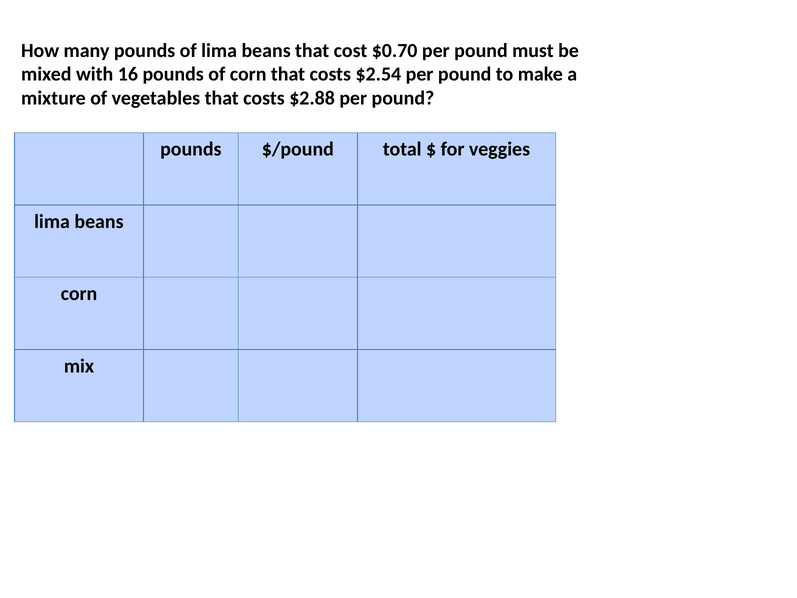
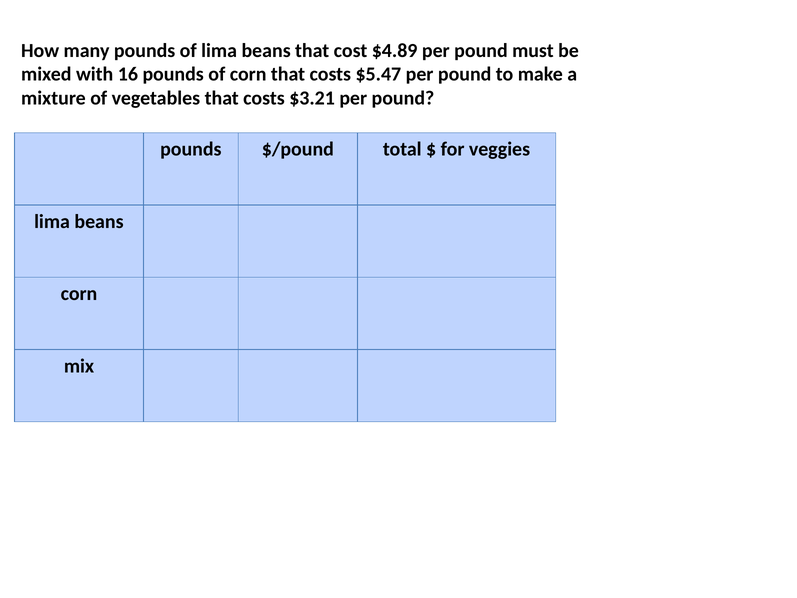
$0.70: $0.70 -> $4.89
$2.54: $2.54 -> $5.47
$2.88: $2.88 -> $3.21
